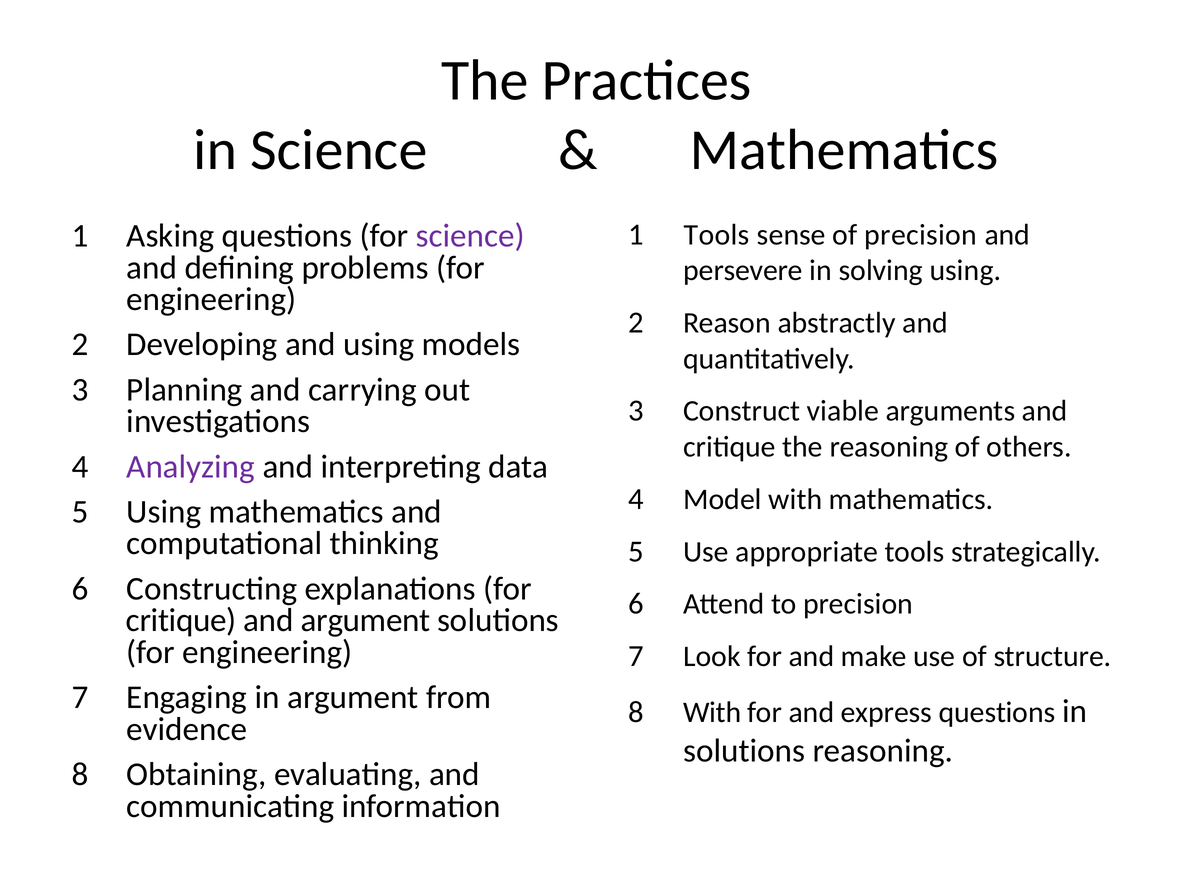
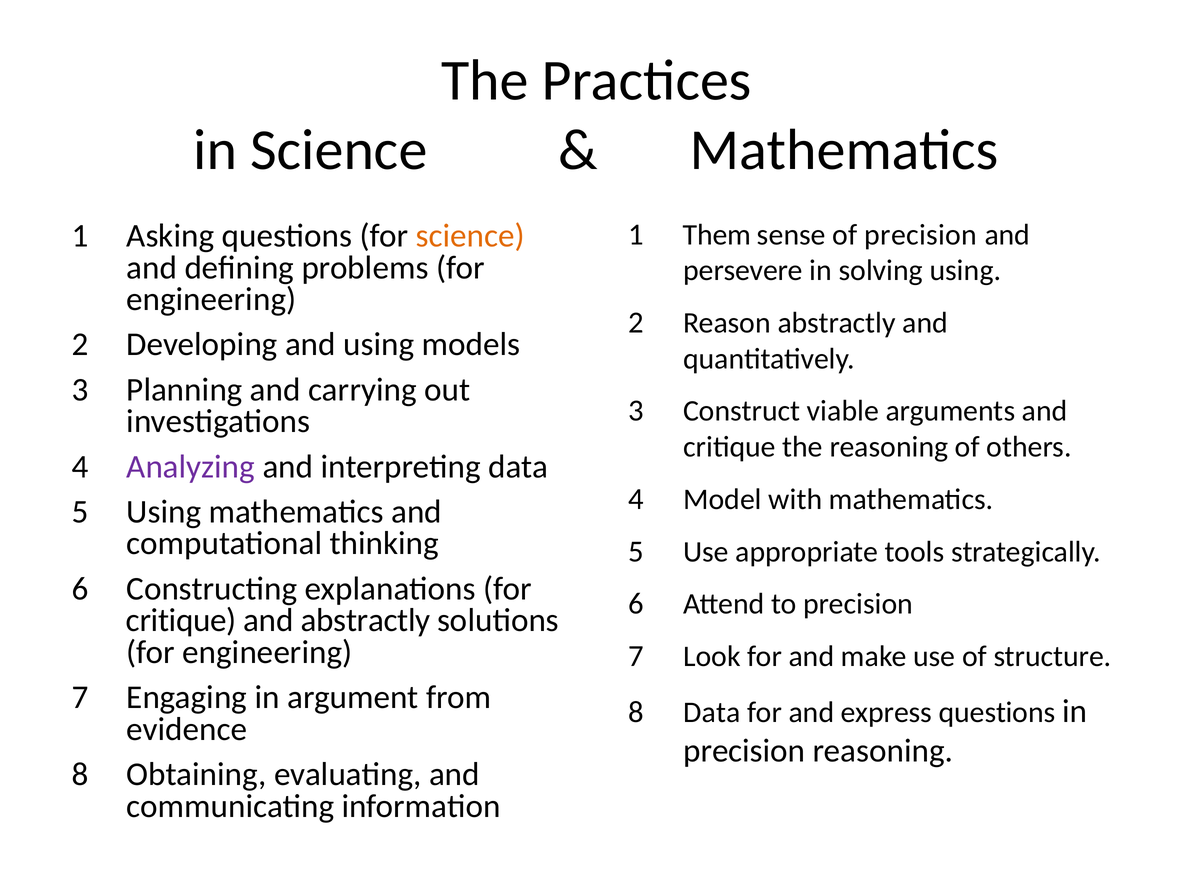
Tools at (717, 235): Tools -> Them
science at (470, 236) colour: purple -> orange
and argument: argument -> abstractly
With at (712, 712): With -> Data
solutions at (744, 751): solutions -> precision
